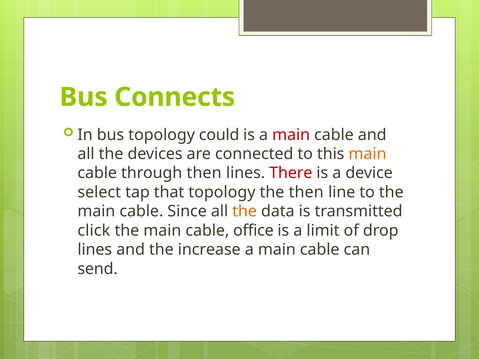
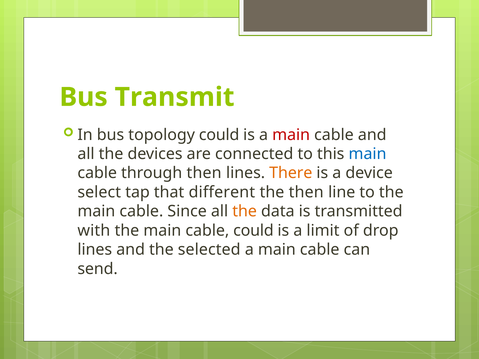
Connects: Connects -> Transmit
main at (368, 154) colour: orange -> blue
There colour: red -> orange
that topology: topology -> different
click: click -> with
cable office: office -> could
increase: increase -> selected
